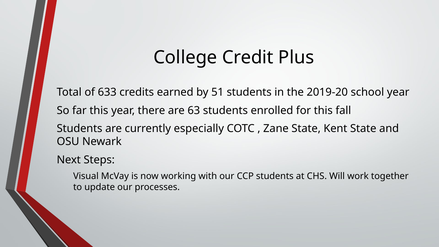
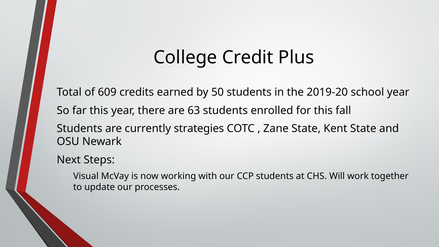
633: 633 -> 609
51: 51 -> 50
especially: especially -> strategies
